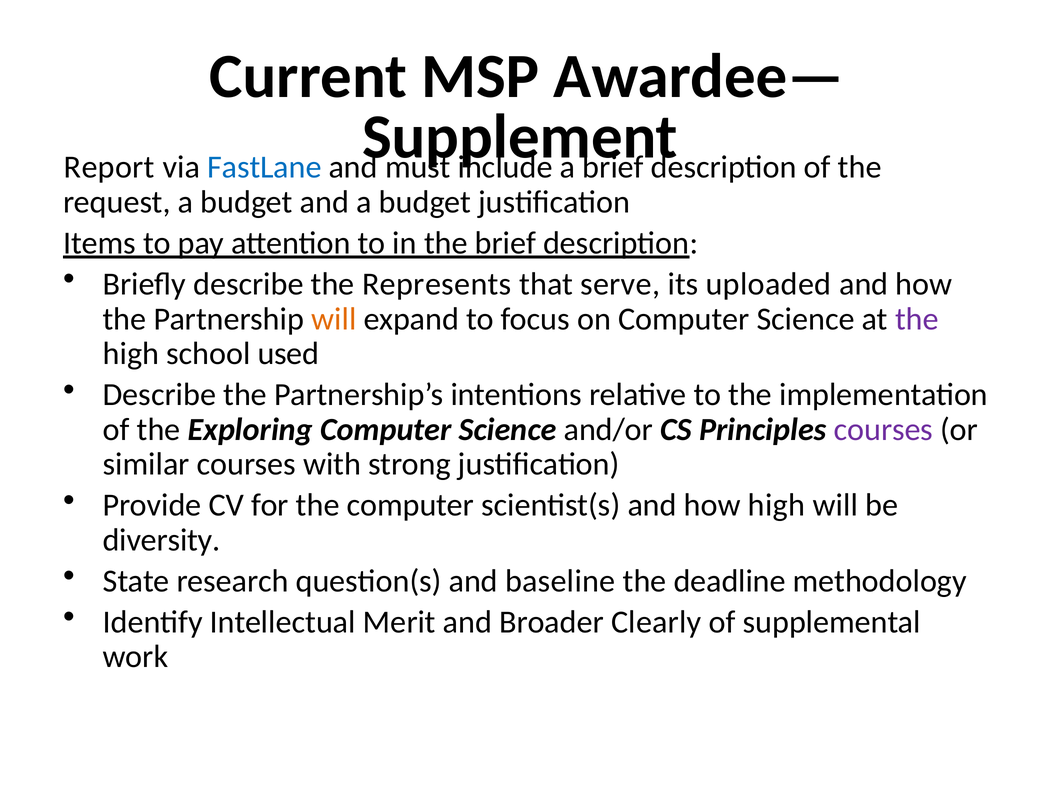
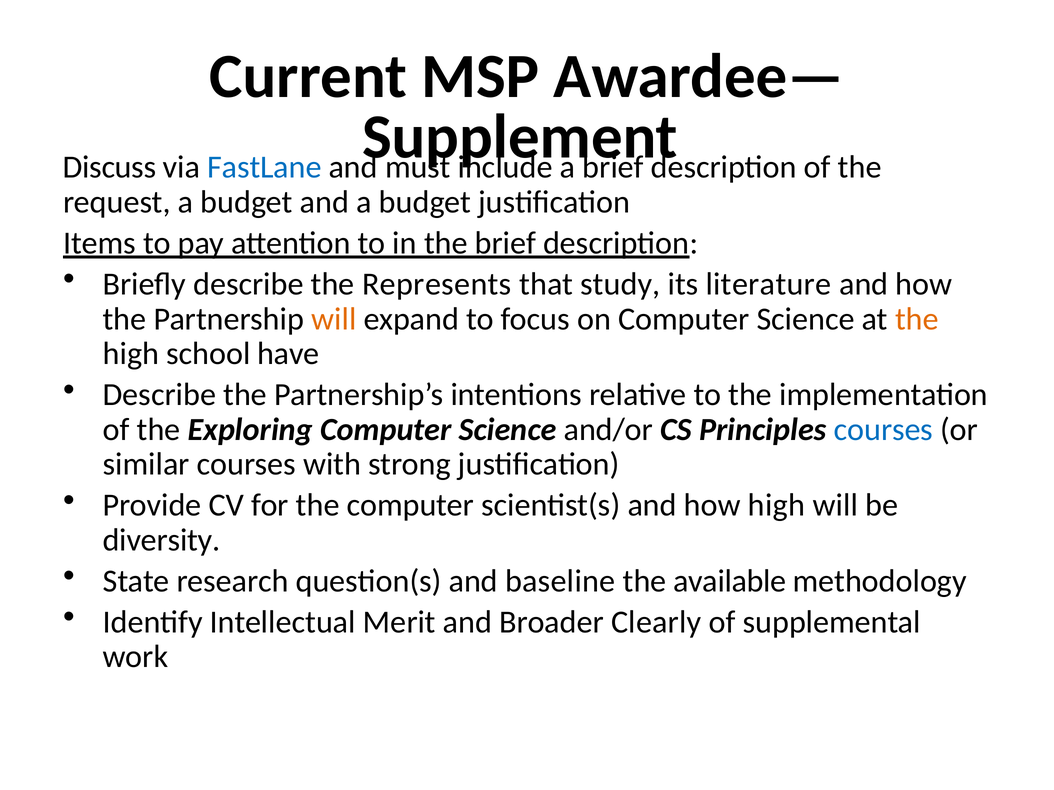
Report: Report -> Discuss
serve: serve -> study
uploaded: uploaded -> literature
the at (917, 319) colour: purple -> orange
used: used -> have
courses at (883, 430) colour: purple -> blue
deadline: deadline -> available
